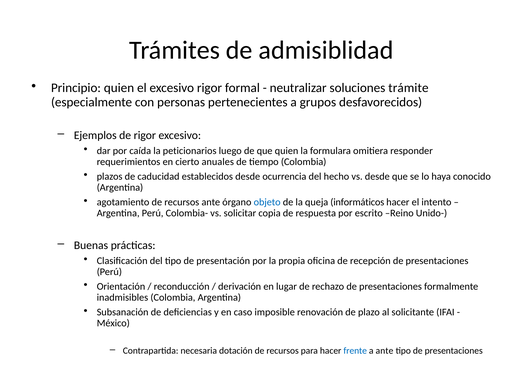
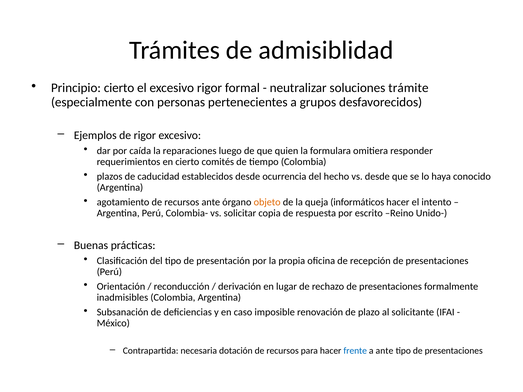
Principio quien: quien -> cierto
peticionarios: peticionarios -> reparaciones
anuales: anuales -> comités
objeto colour: blue -> orange
